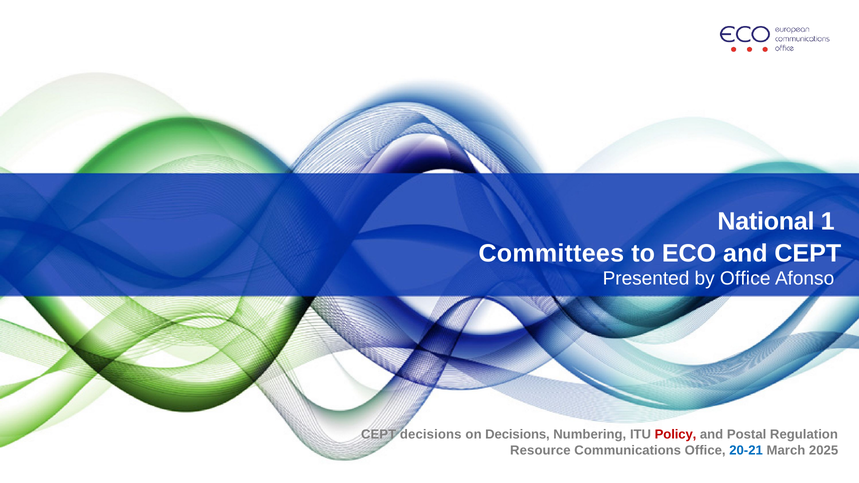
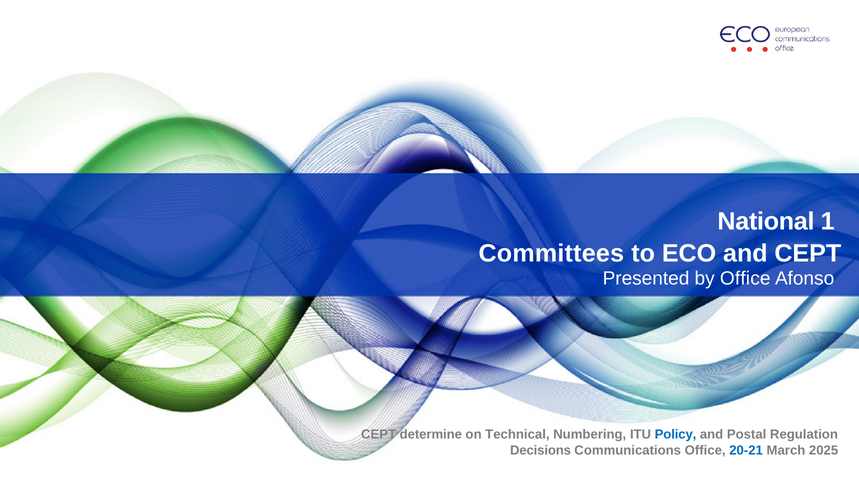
CEPT decisions: decisions -> determine
on Decisions: Decisions -> Technical
Policy colour: red -> blue
Resource: Resource -> Decisions
